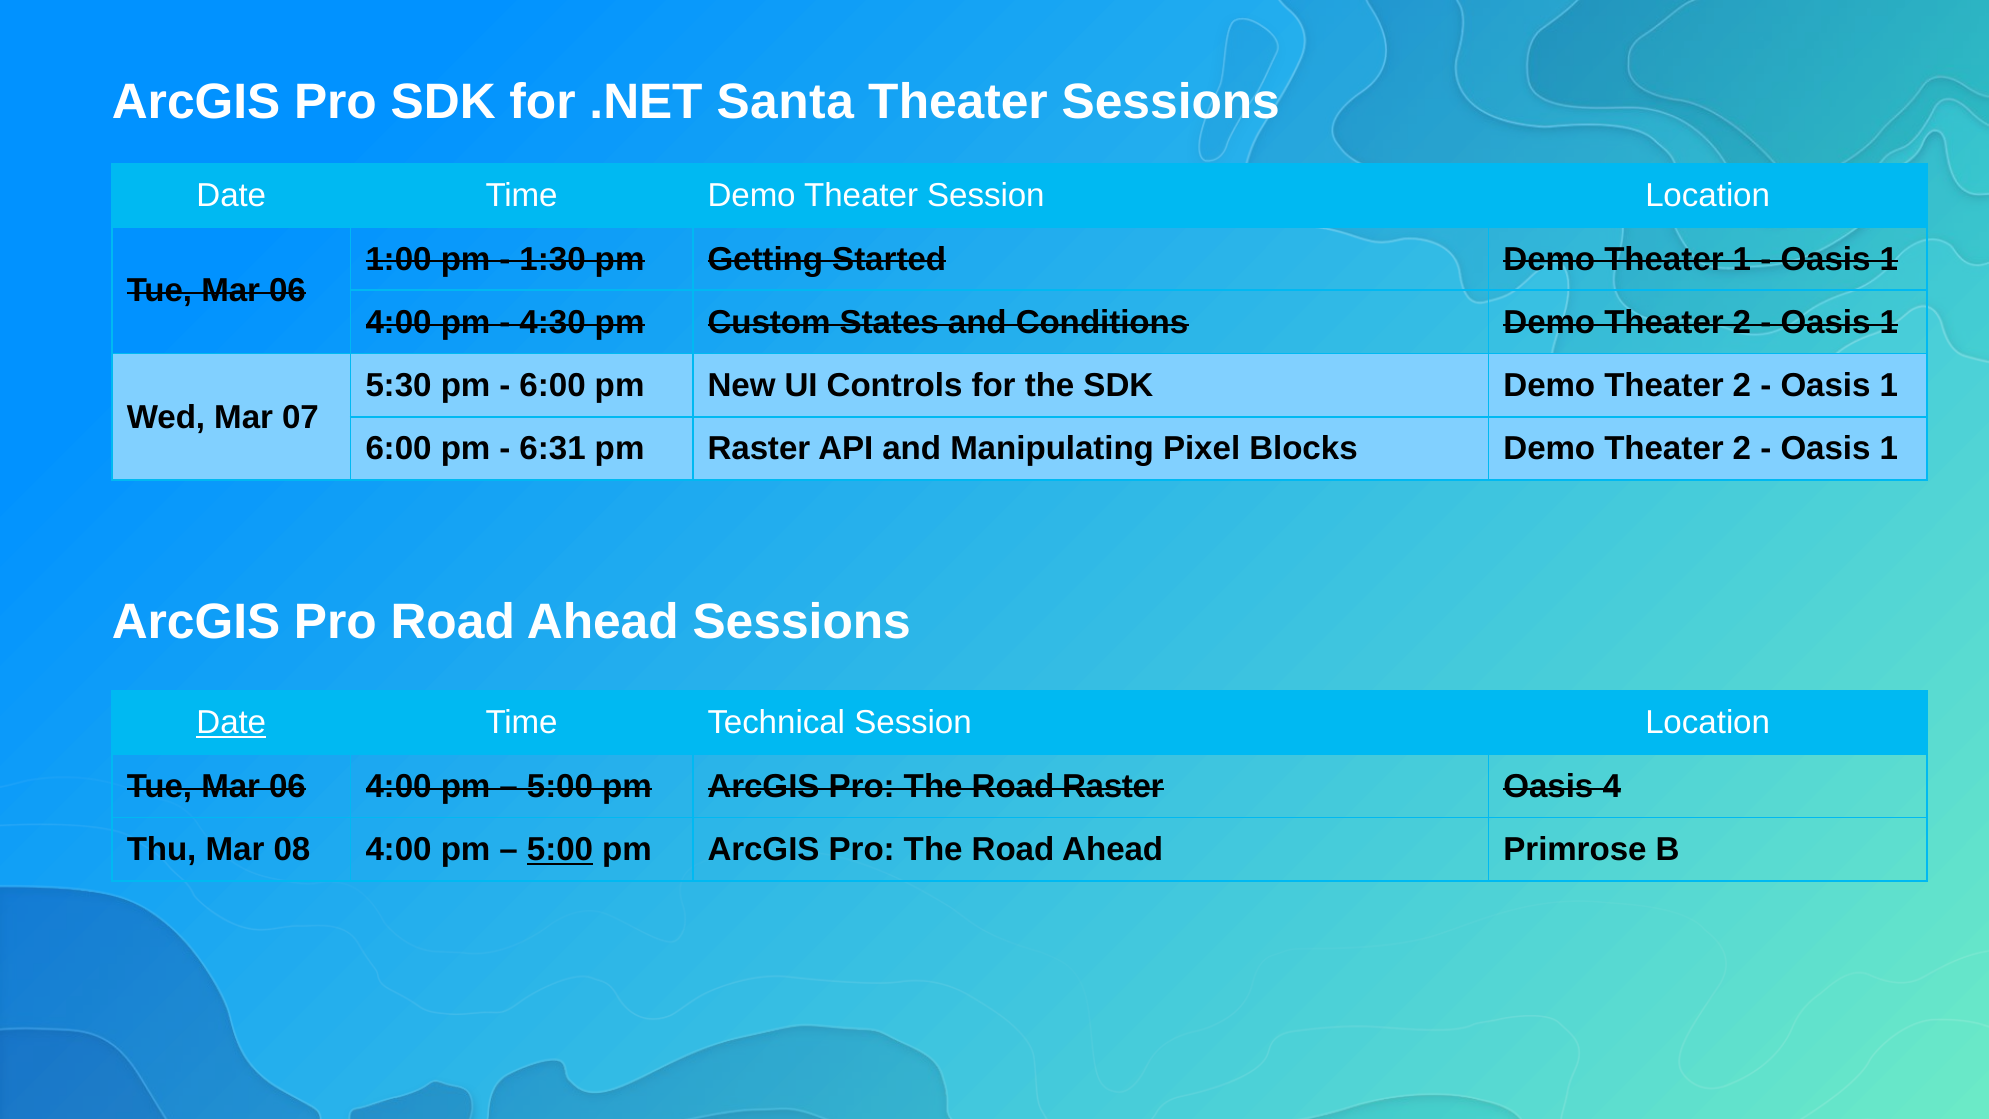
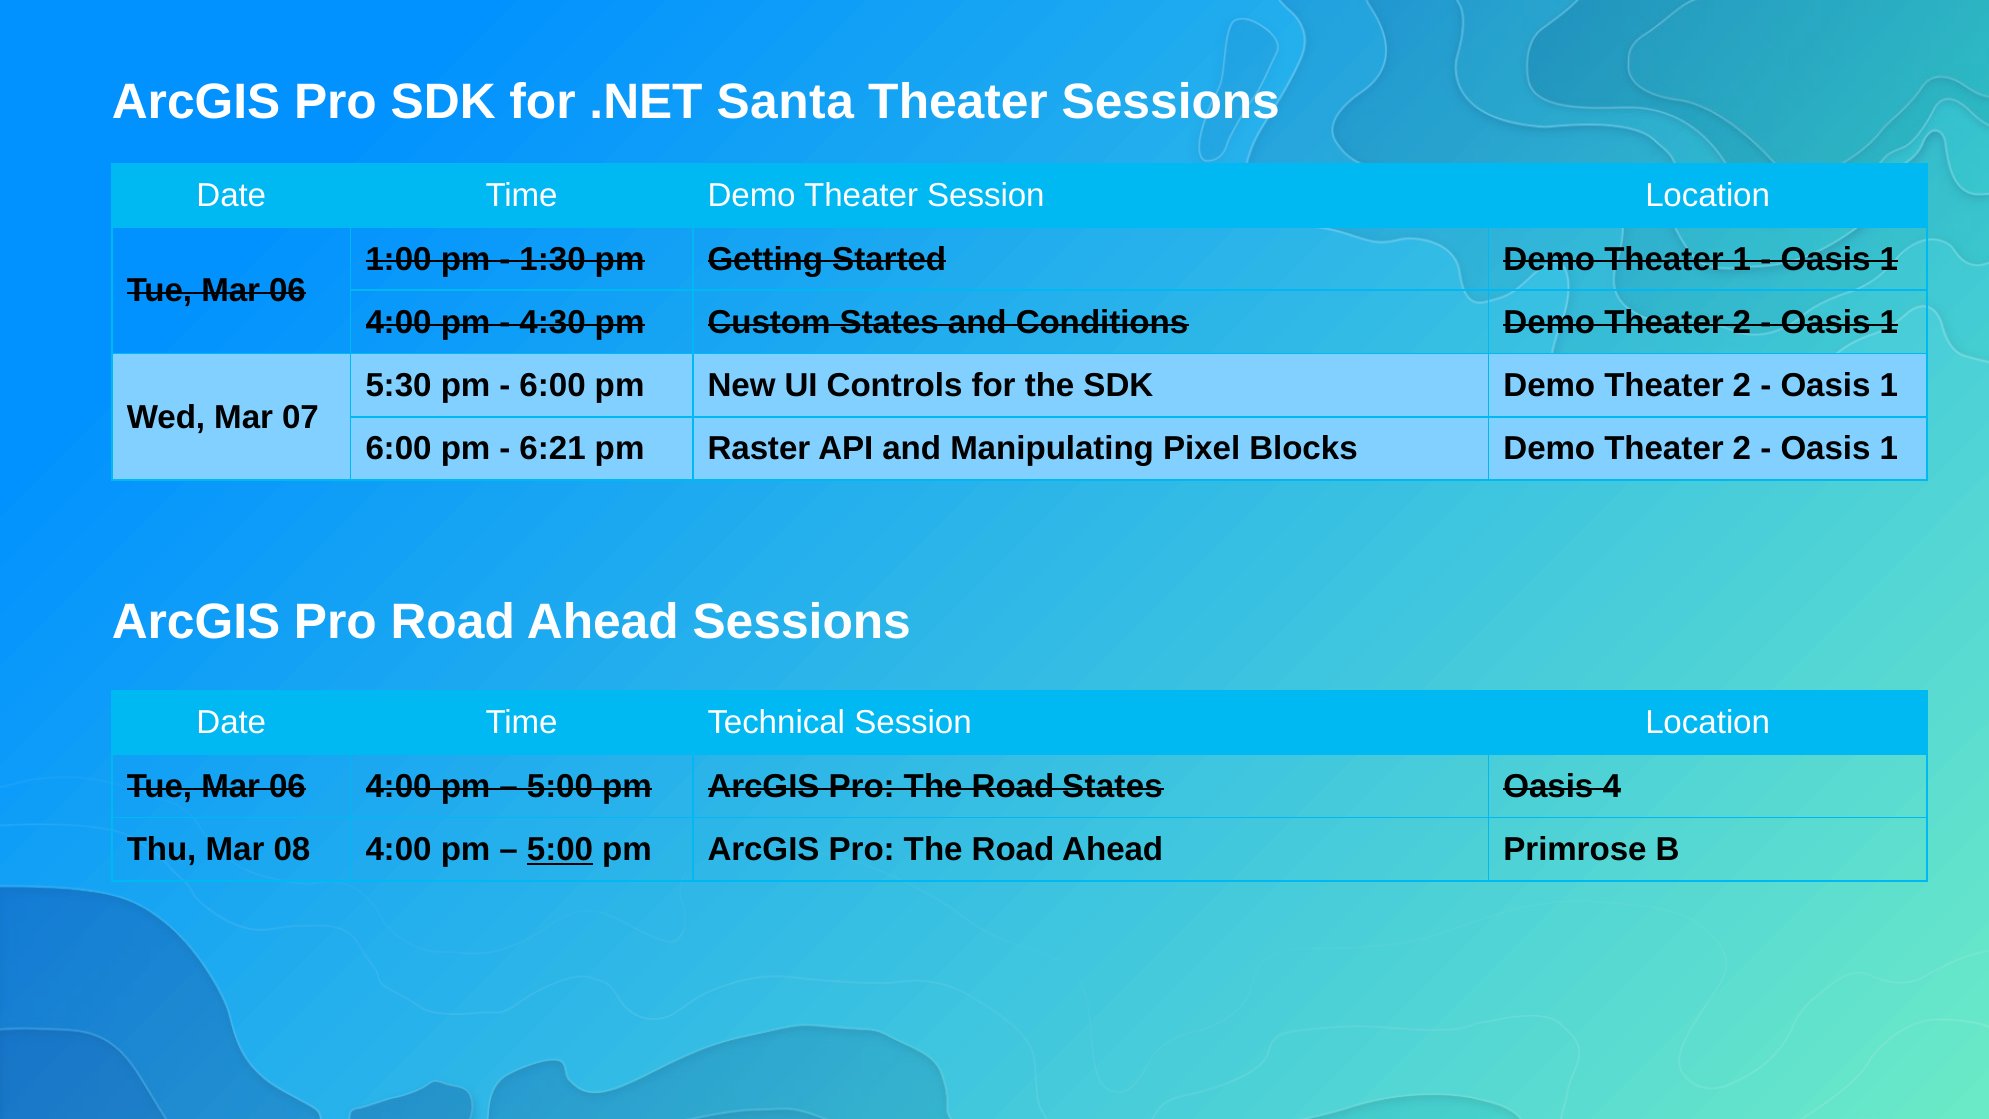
6:31: 6:31 -> 6:21
Date at (231, 723) underline: present -> none
Road Raster: Raster -> States
